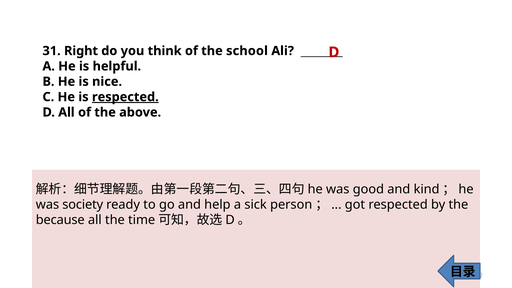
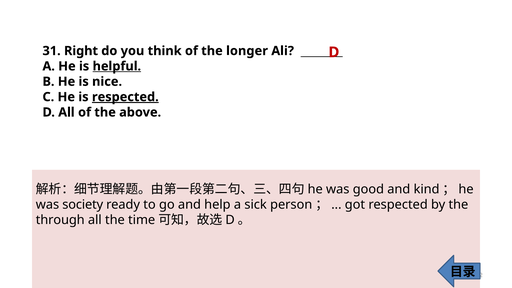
school: school -> longer
helpful underline: none -> present
because: because -> through
